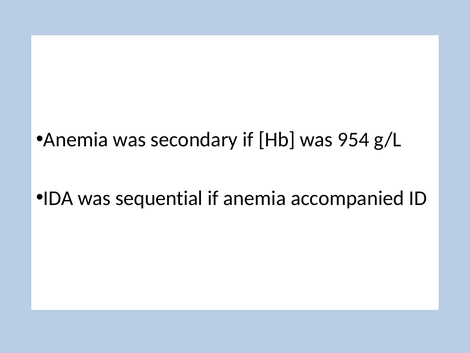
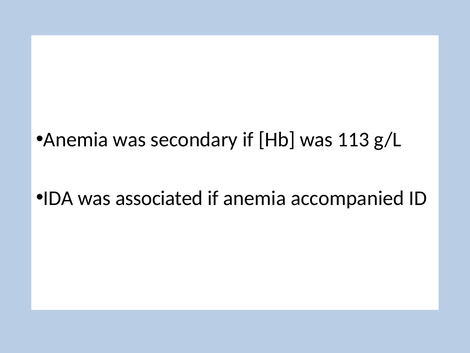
954: 954 -> 113
sequential: sequential -> associated
